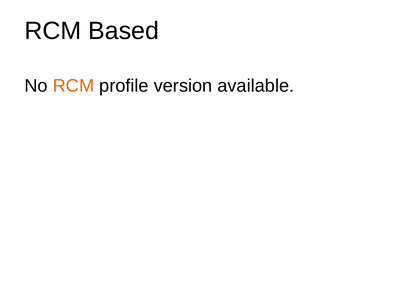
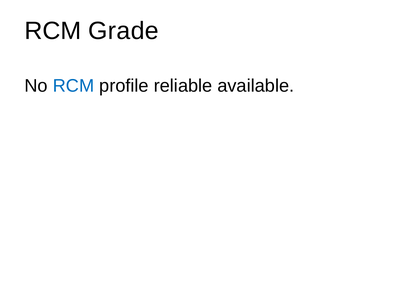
Based: Based -> Grade
RCM at (73, 86) colour: orange -> blue
version: version -> reliable
